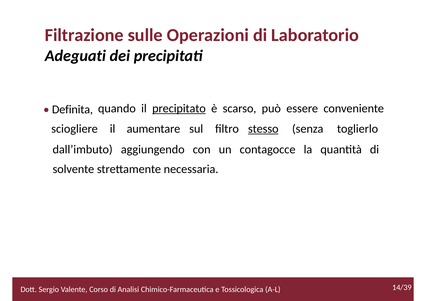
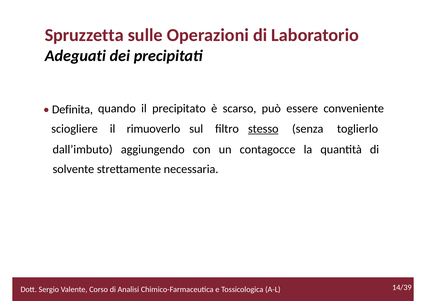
Filtrazione: Filtrazione -> Spruzzetta
precipitato underline: present -> none
aumentare: aumentare -> rimuoverlo
